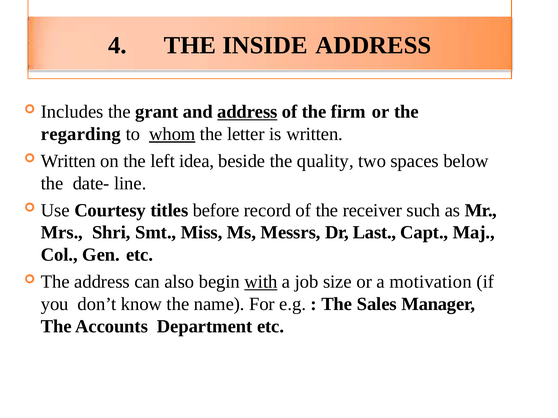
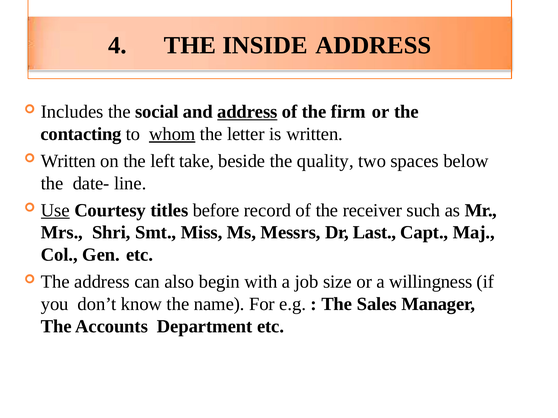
grant: grant -> social
regarding: regarding -> contacting
idea: idea -> take
Use underline: none -> present
with underline: present -> none
motivation: motivation -> willingness
